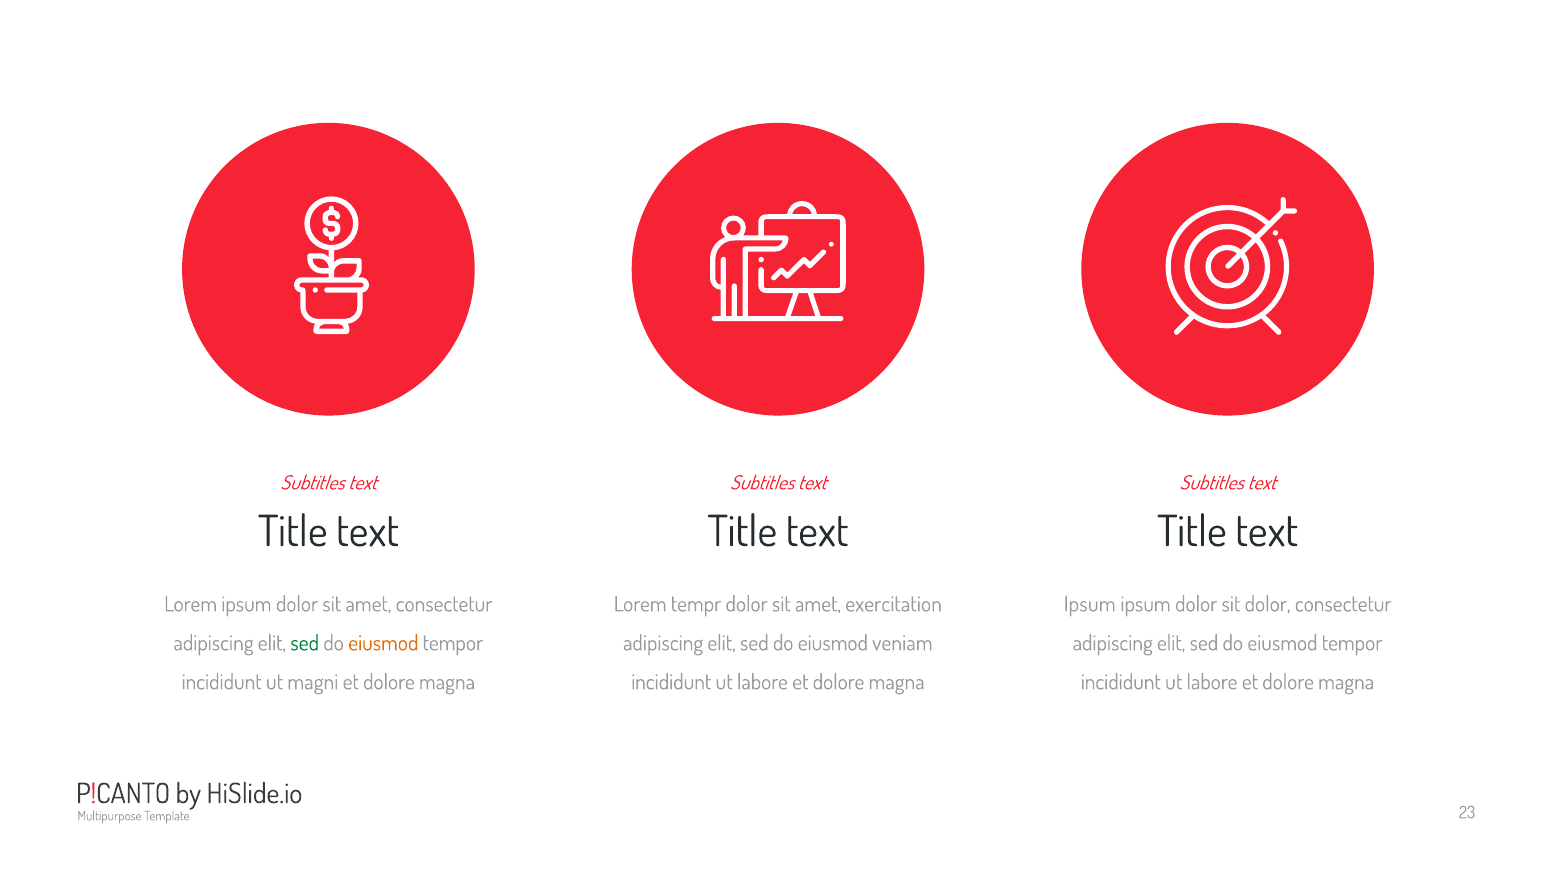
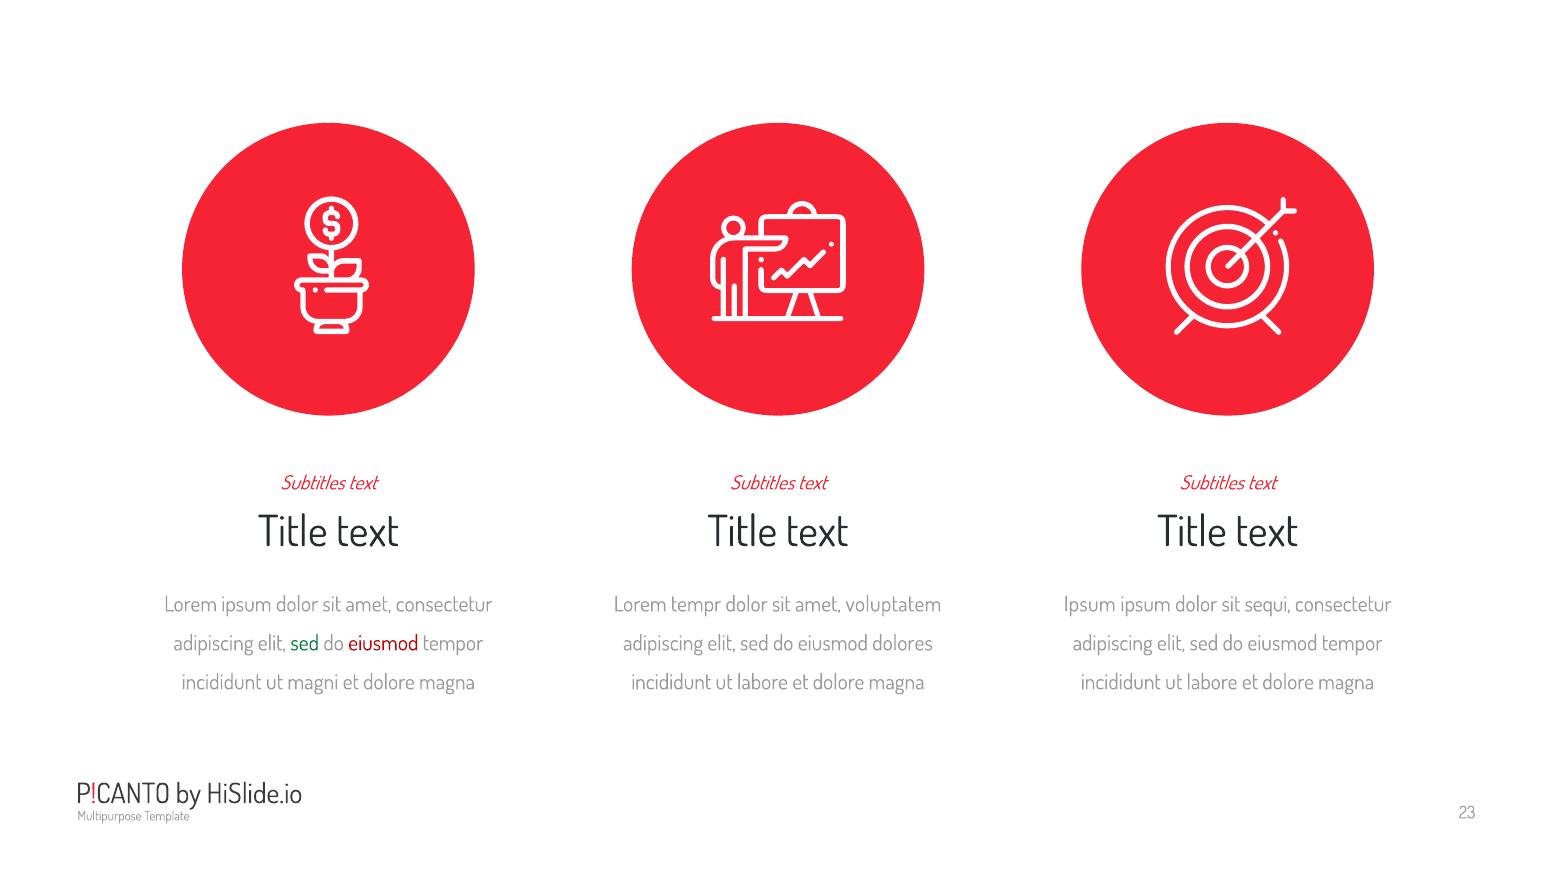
exercitation: exercitation -> voluptatem
sit dolor: dolor -> sequi
eiusmod at (383, 644) colour: orange -> red
veniam: veniam -> dolores
